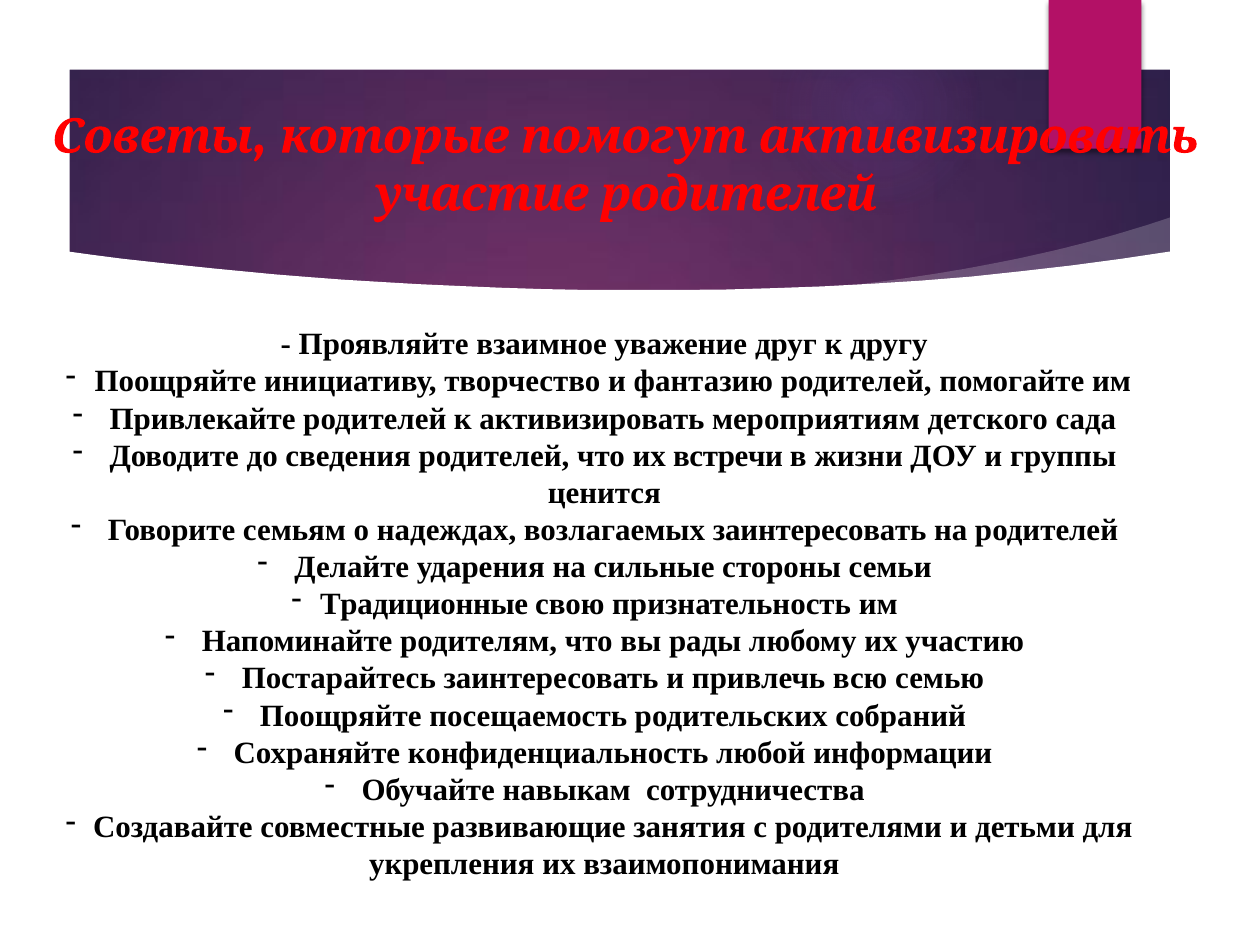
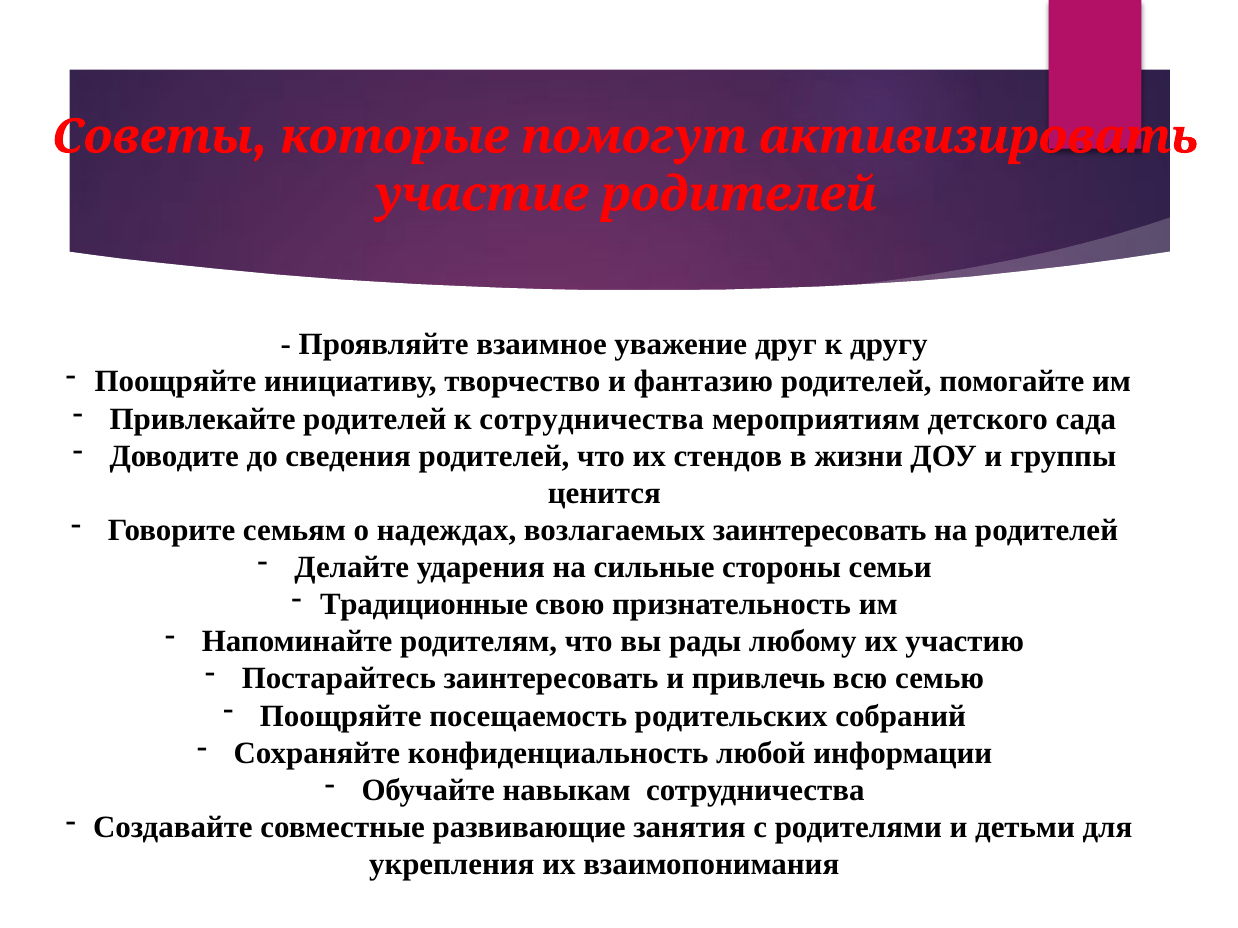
к активизировать: активизировать -> сотрудничества
встречи: встречи -> стендов
